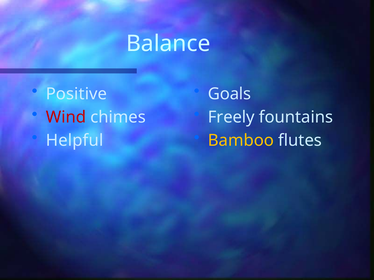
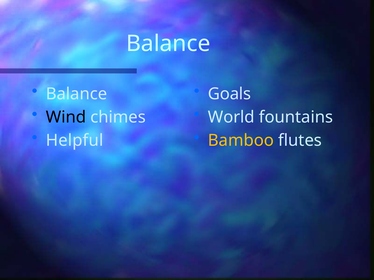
Positive at (76, 94): Positive -> Balance
Wind colour: red -> black
Freely: Freely -> World
